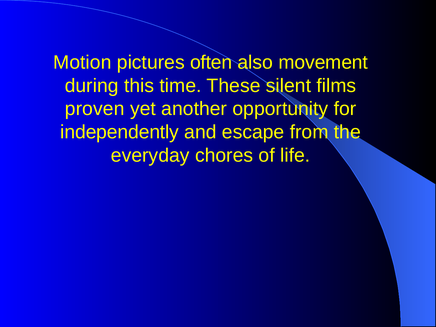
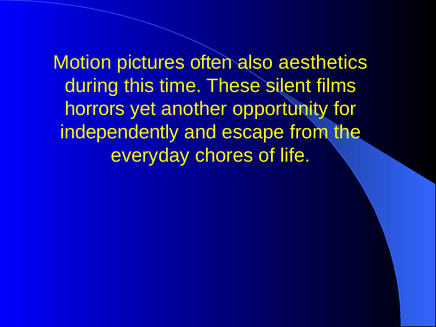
movement: movement -> aesthetics
proven: proven -> horrors
